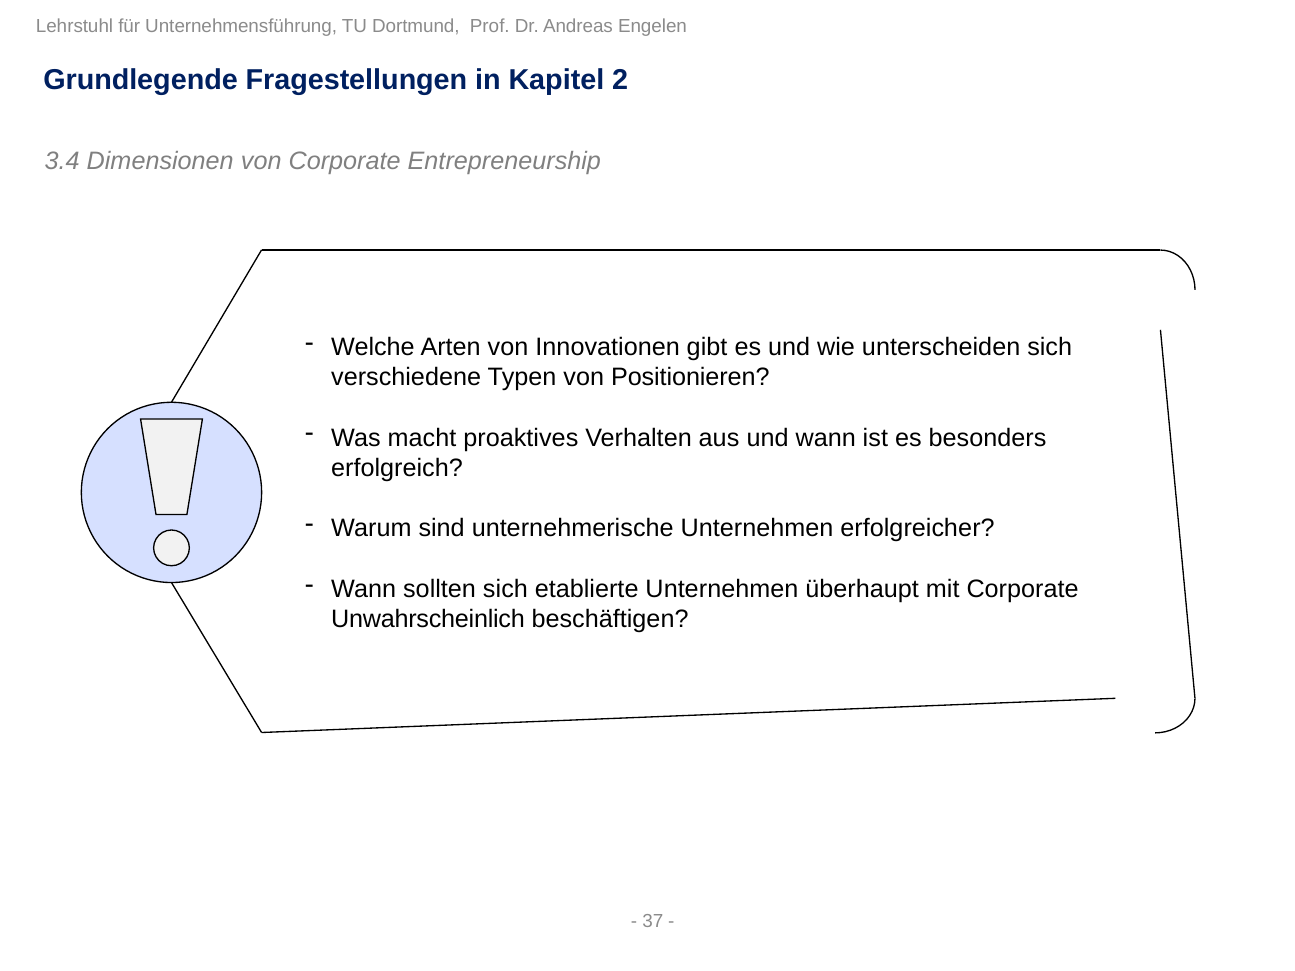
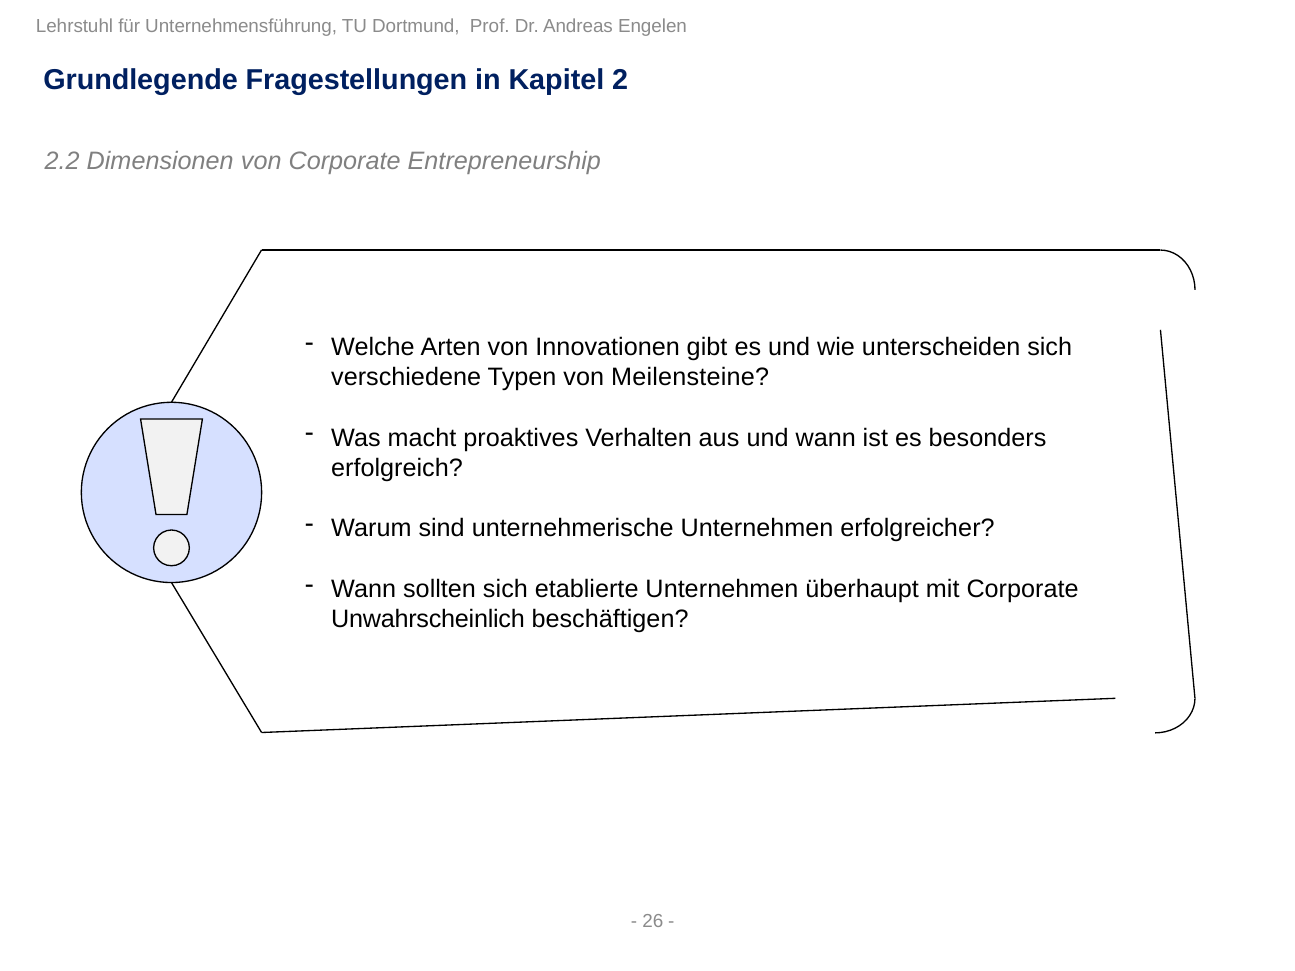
3.4: 3.4 -> 2.2
Positionieren: Positionieren -> Meilensteine
37: 37 -> 26
